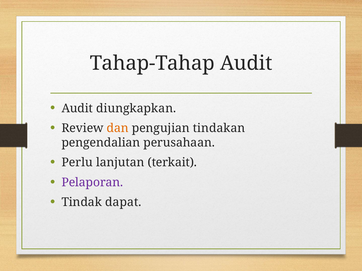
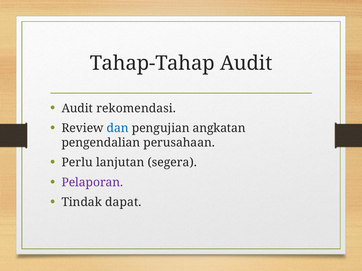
diungkapkan: diungkapkan -> rekomendasi
dan colour: orange -> blue
tindakan: tindakan -> angkatan
terkait: terkait -> segera
